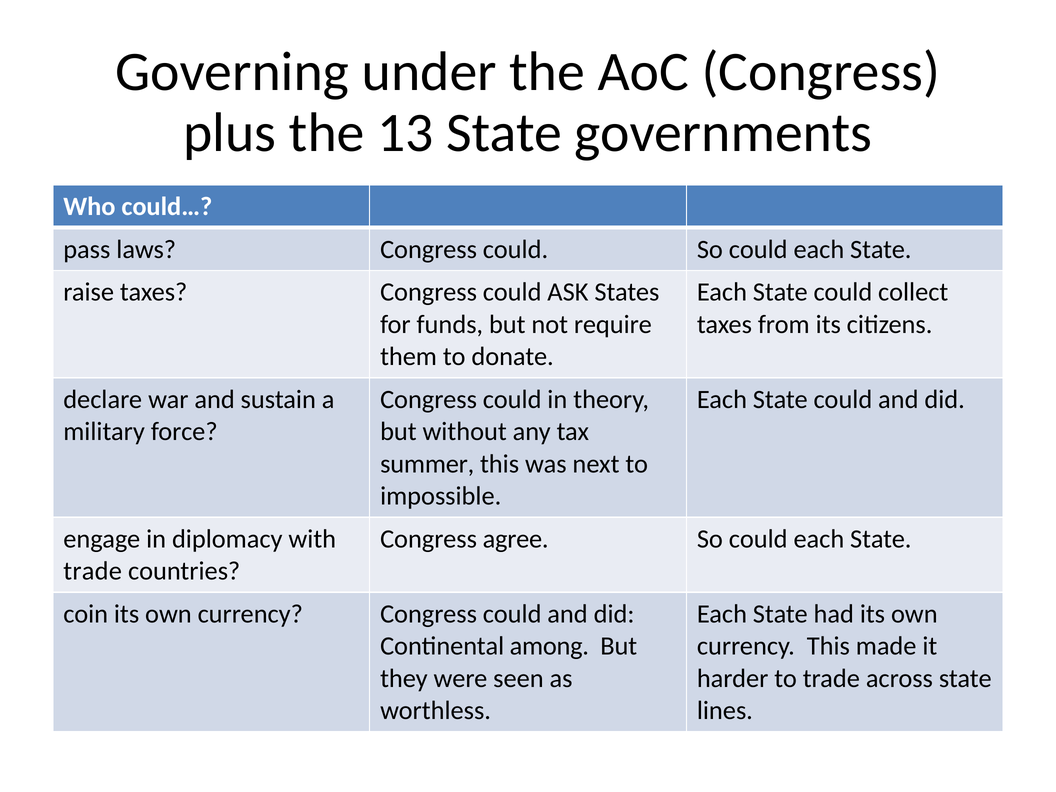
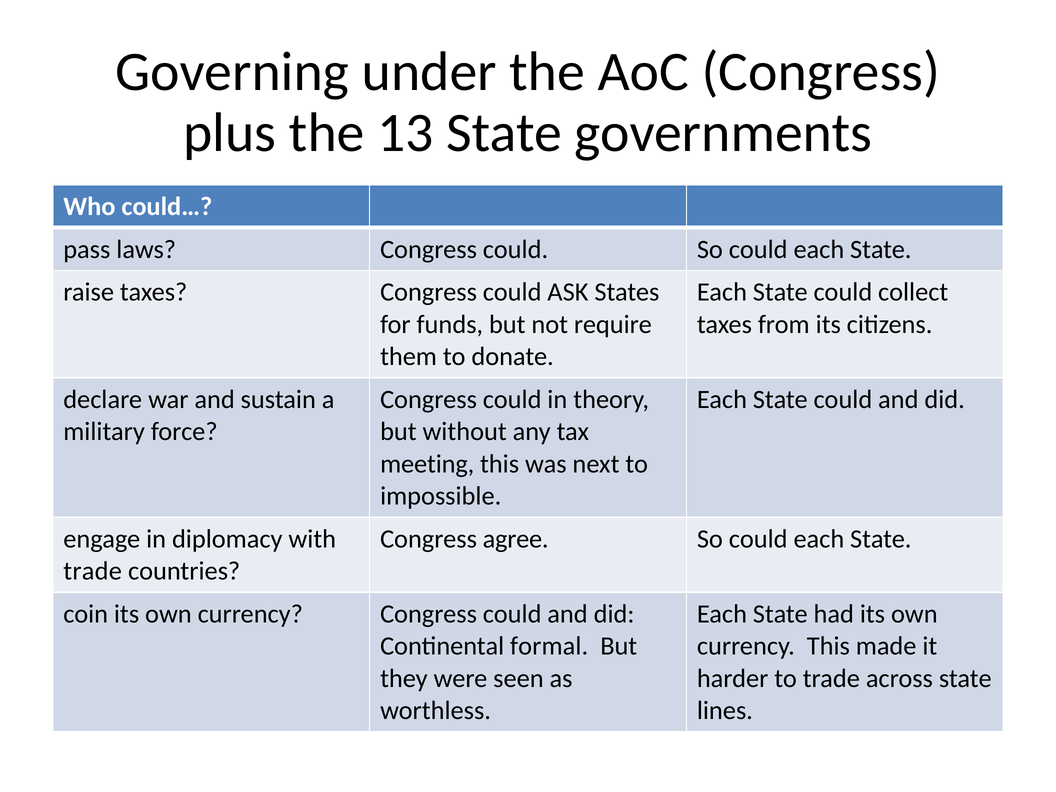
summer: summer -> meeting
among: among -> formal
